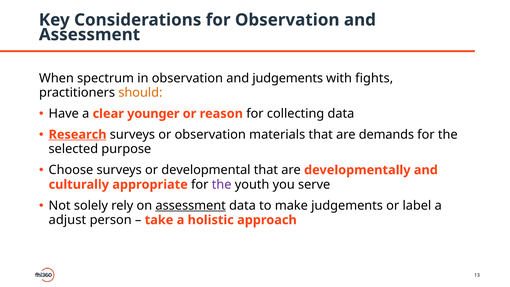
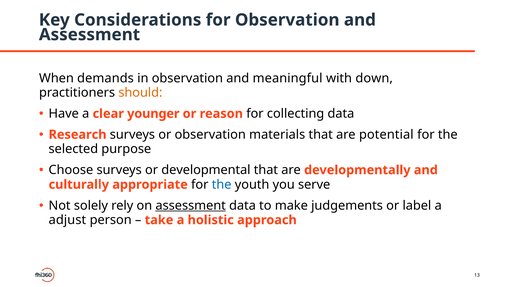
spectrum: spectrum -> demands
and judgements: judgements -> meaningful
fights: fights -> down
Research underline: present -> none
demands: demands -> potential
the at (222, 184) colour: purple -> blue
